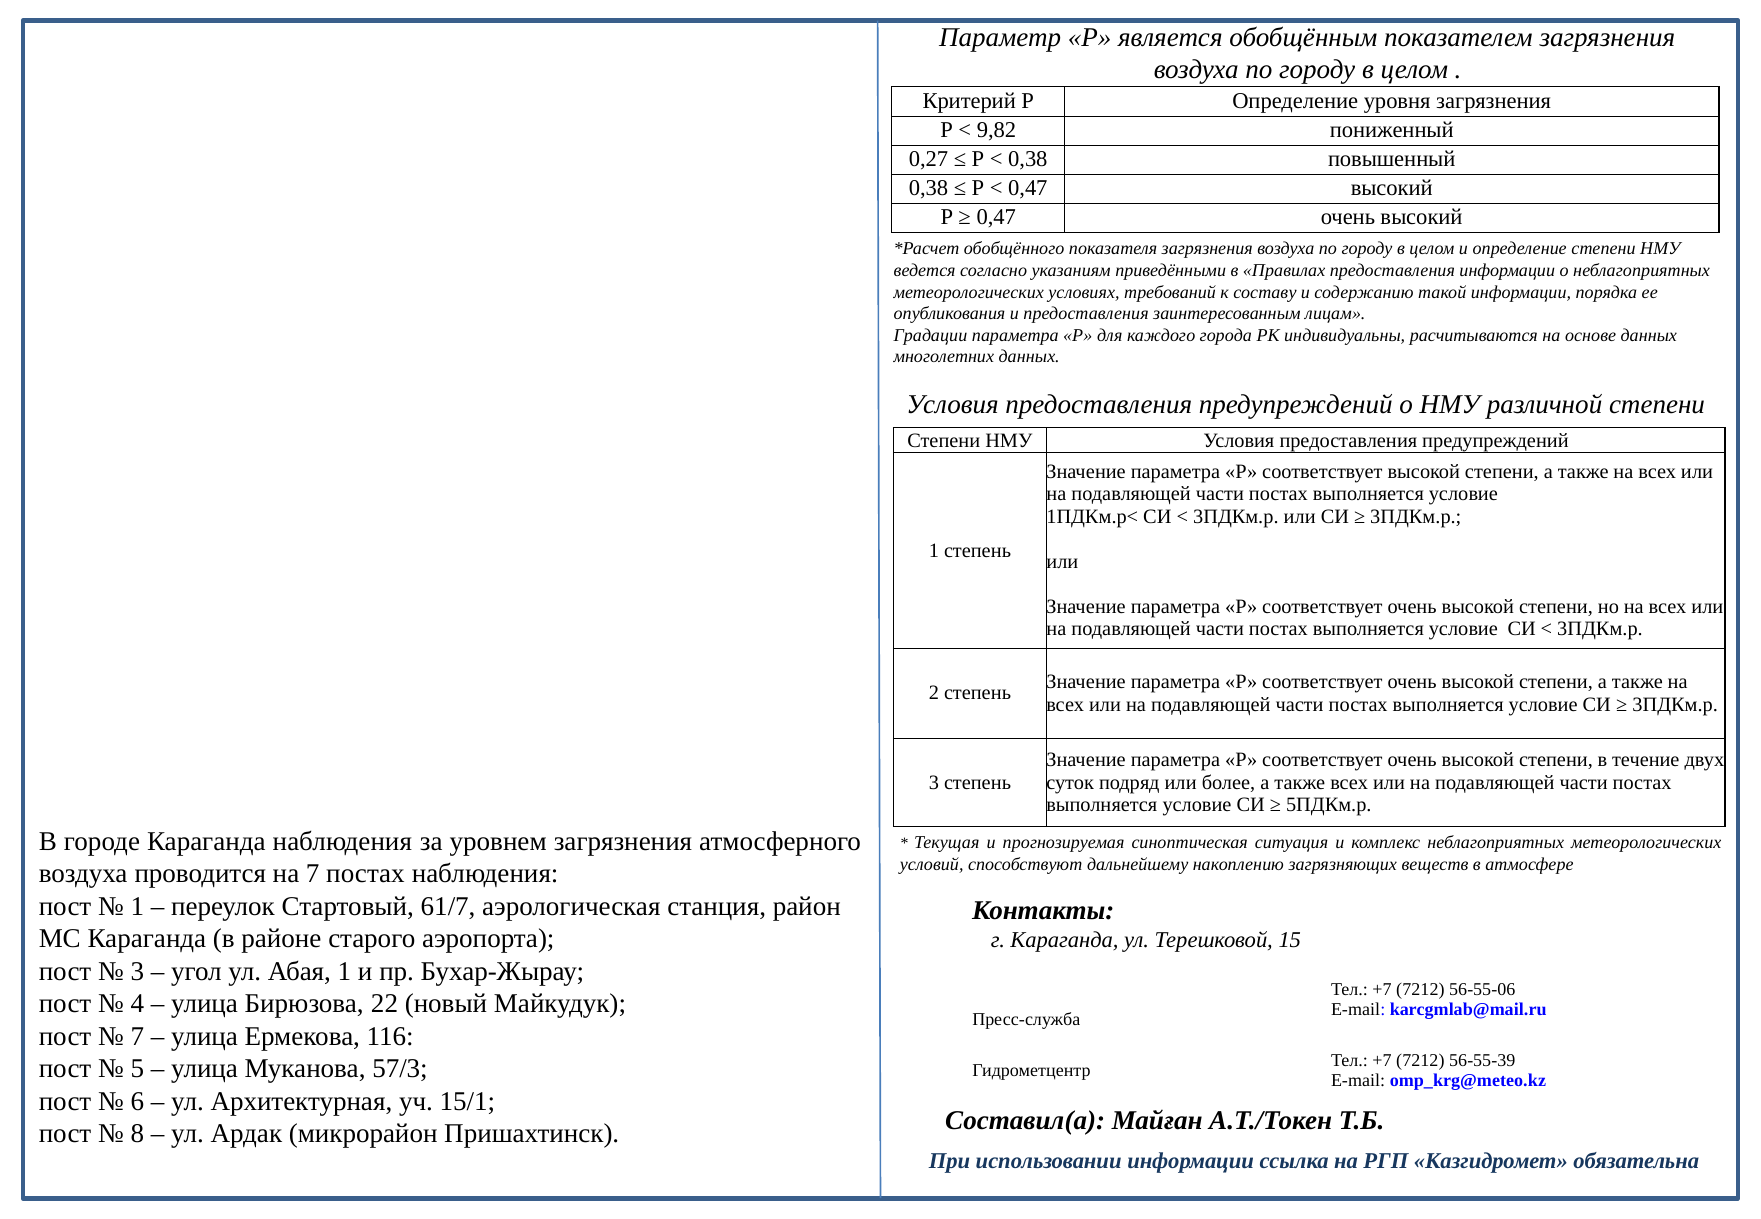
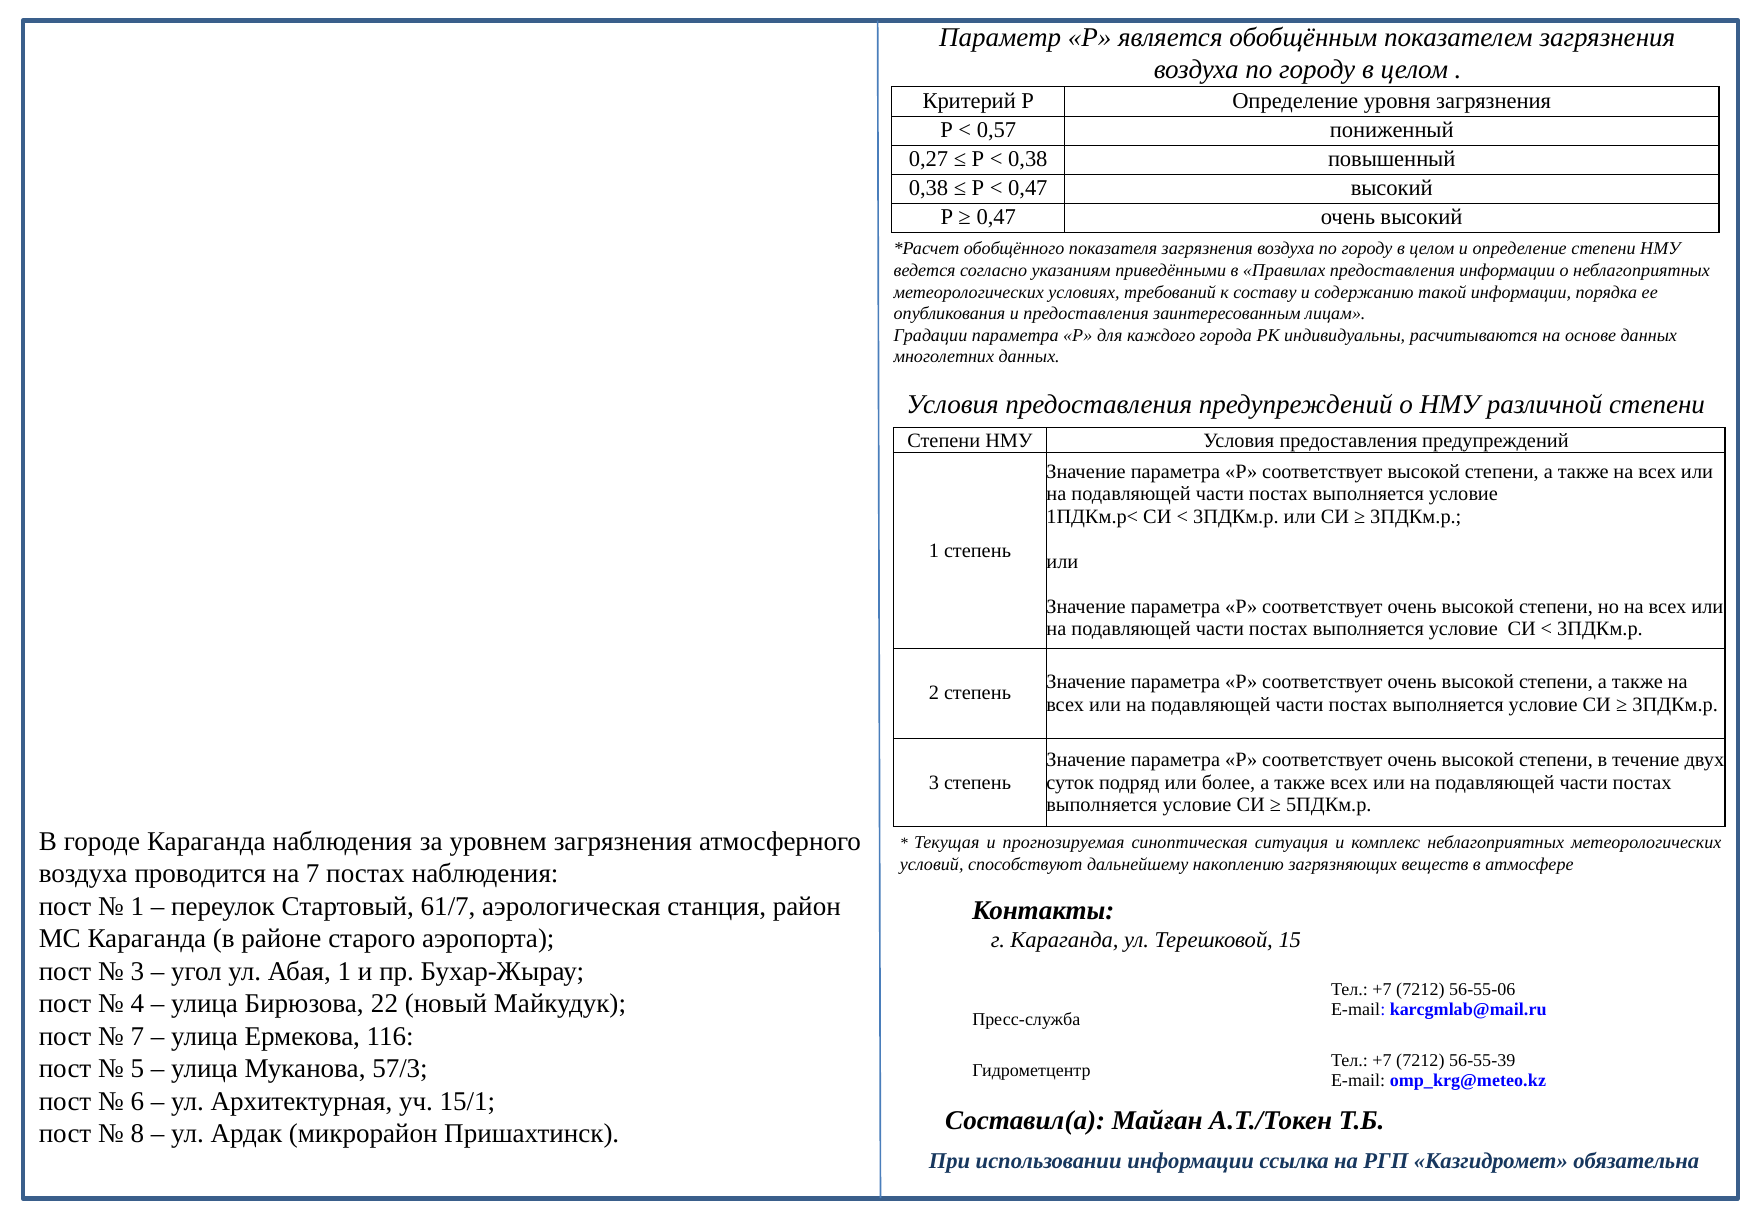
9,82: 9,82 -> 0,57
